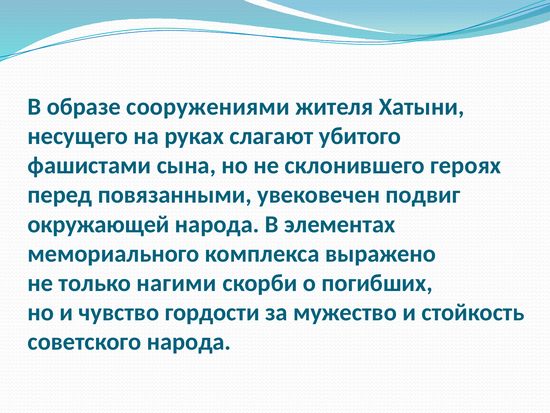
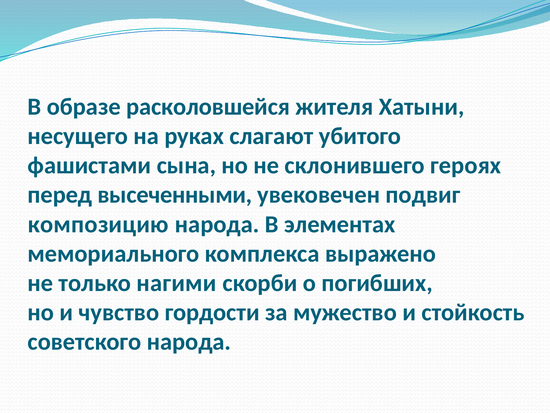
сооружениями: сооружениями -> расколовшейся
повязанными: повязанными -> высеченными
окружающей: окружающей -> композицию
